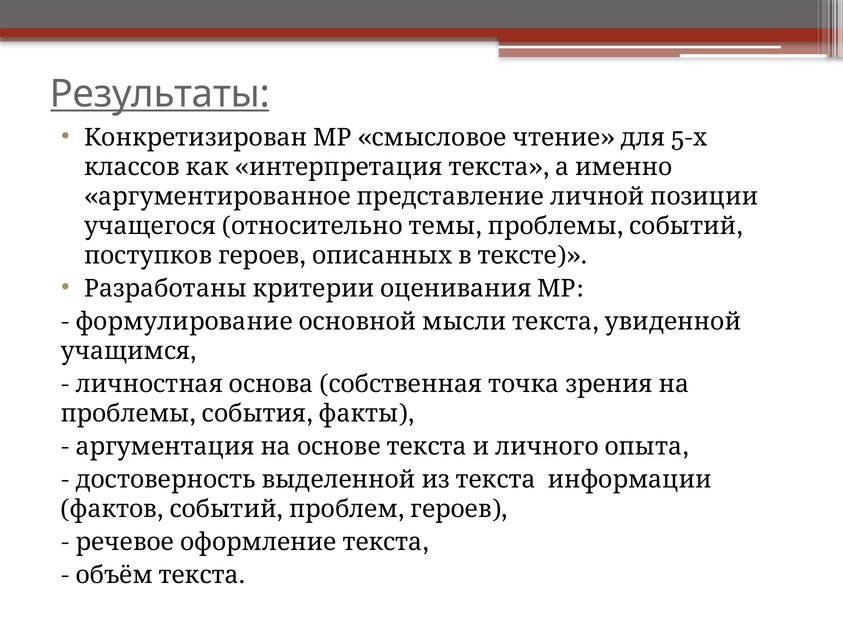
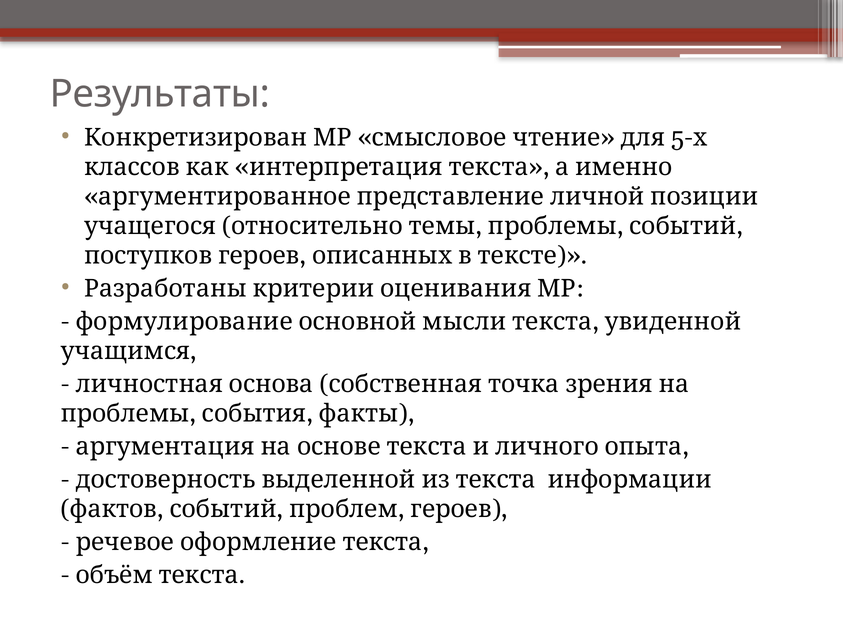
Результаты underline: present -> none
